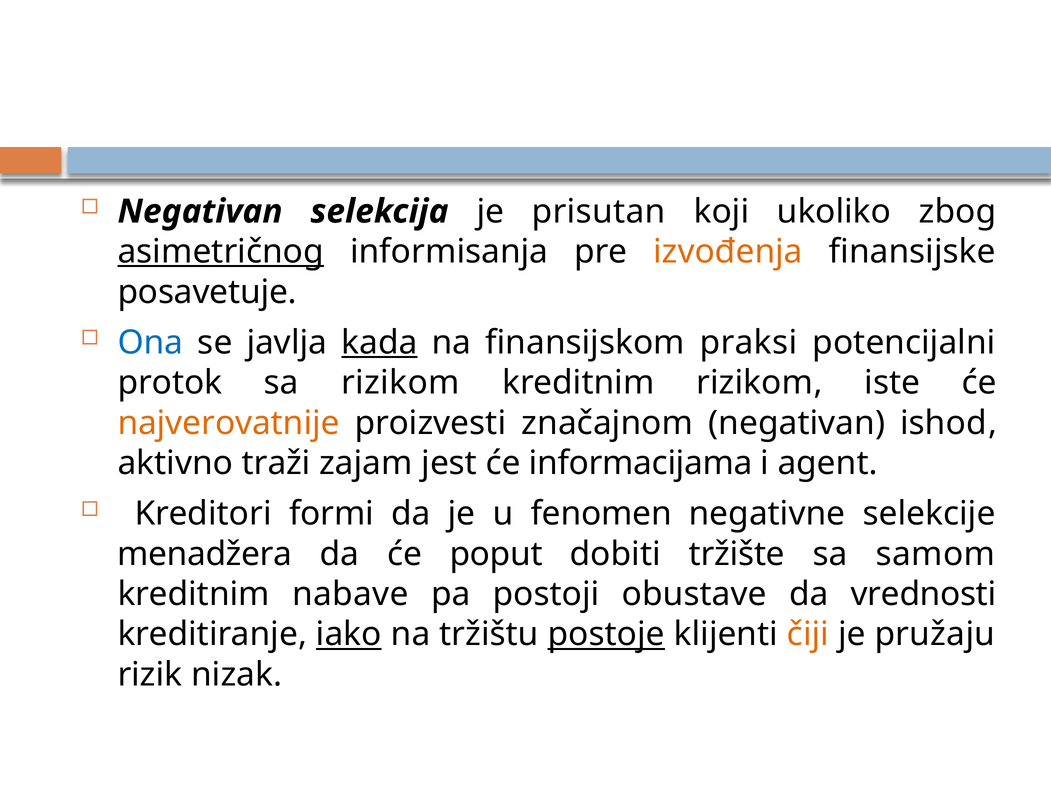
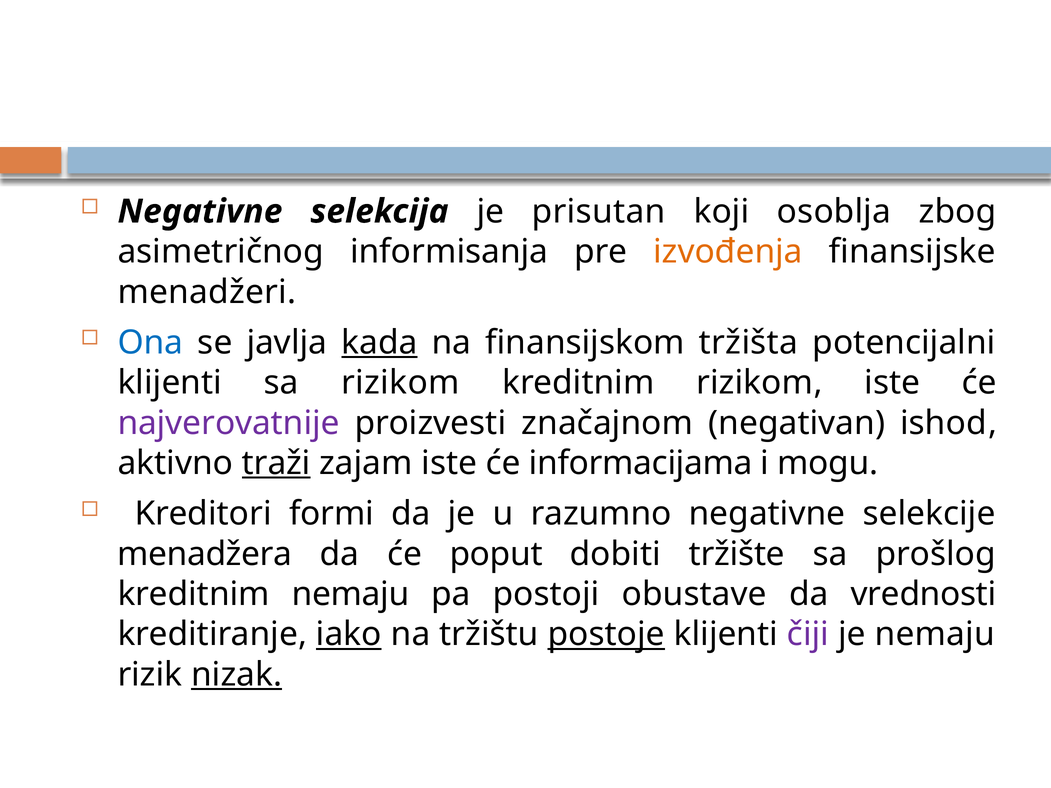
Negativan at (200, 212): Negativan -> Negativne
ukoliko: ukoliko -> osoblja
asimetričnog underline: present -> none
posavetuje: posavetuje -> menadžeri
praksi: praksi -> tržišta
protok at (170, 383): protok -> klijenti
najverovatnije colour: orange -> purple
traži underline: none -> present
zajam jest: jest -> iste
agent: agent -> mogu
fenomen: fenomen -> razumno
samom: samom -> prošlog
kreditnim nabave: nabave -> nemaju
čiji colour: orange -> purple
je pružaju: pružaju -> nemaju
nizak underline: none -> present
